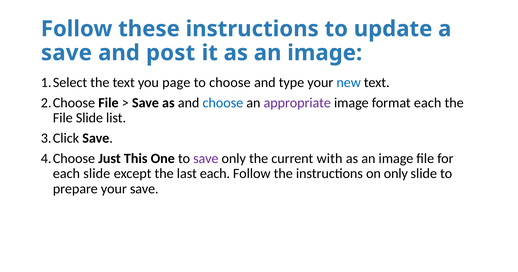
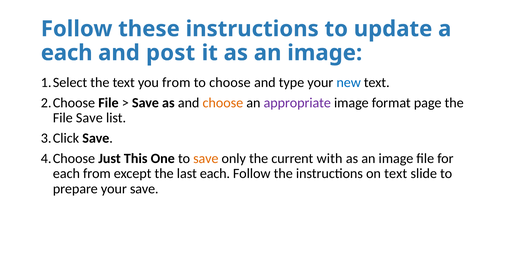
save at (66, 53): save -> each
you page: page -> from
choose at (223, 103) colour: blue -> orange
format each: each -> page
File Slide: Slide -> Save
save at (206, 158) colour: purple -> orange
each slide: slide -> from
on only: only -> text
